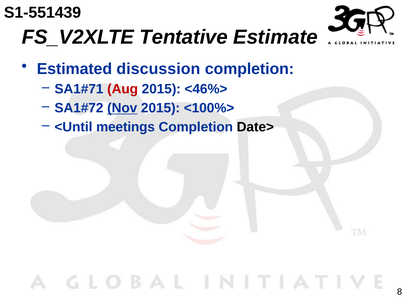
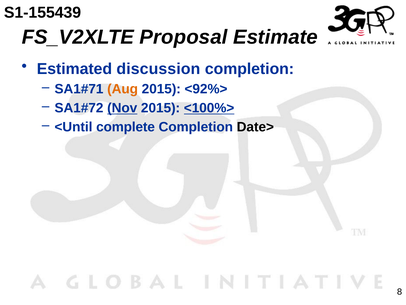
S1-551439: S1-551439 -> S1-155439
Tentative: Tentative -> Proposal
Aug colour: red -> orange
<46%>: <46%> -> <92%>
<100%> underline: none -> present
meetings: meetings -> complete
